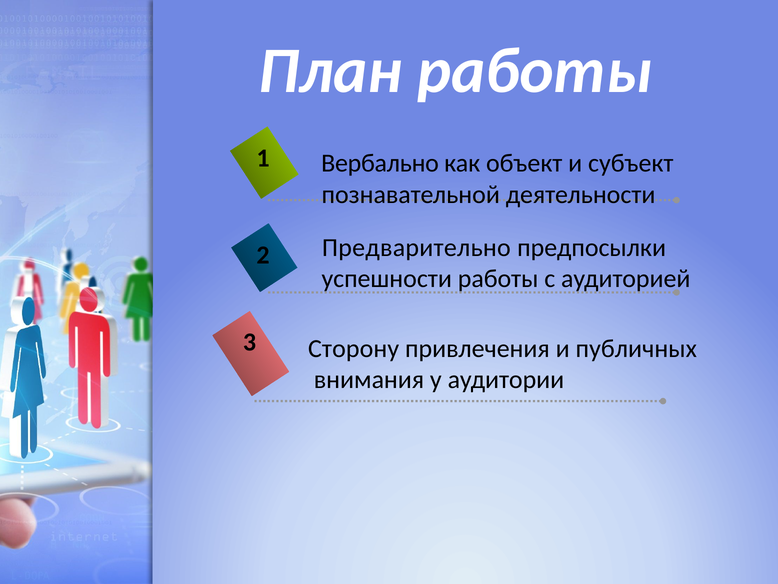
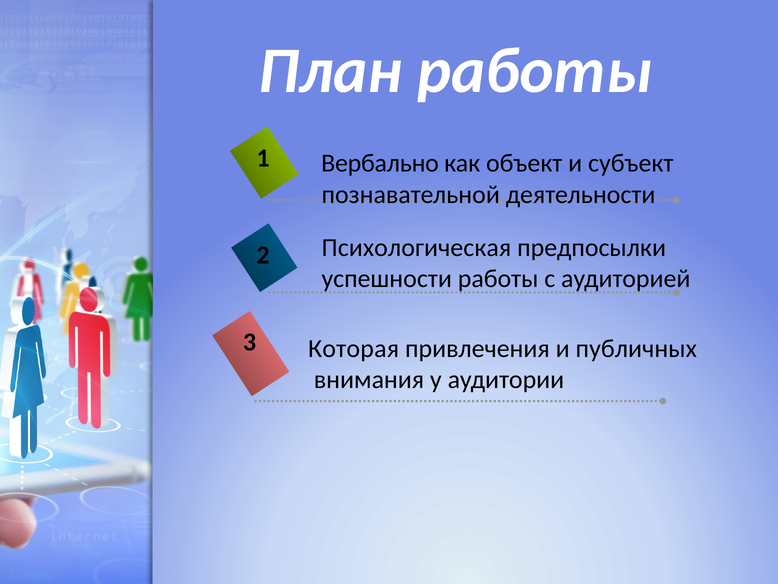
Предварительно: Предварительно -> Психологическая
Сторону: Сторону -> Которая
